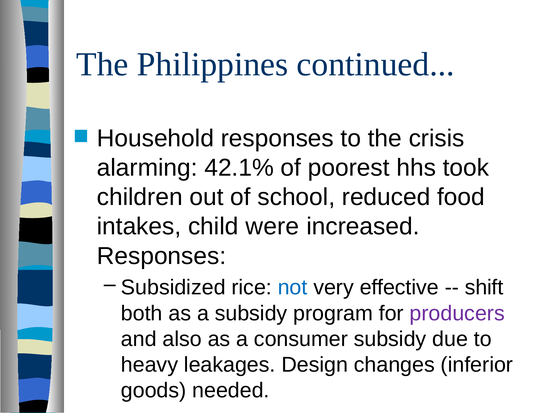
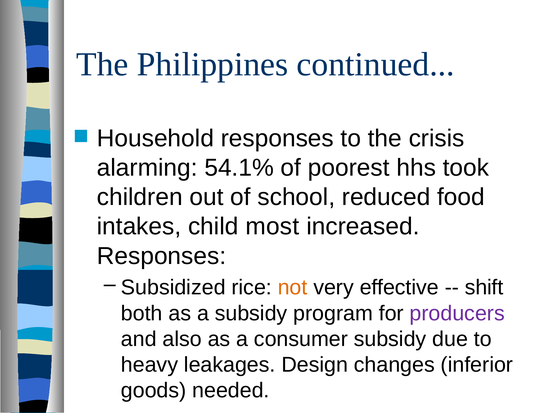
42.1%: 42.1% -> 54.1%
were: were -> most
not colour: blue -> orange
